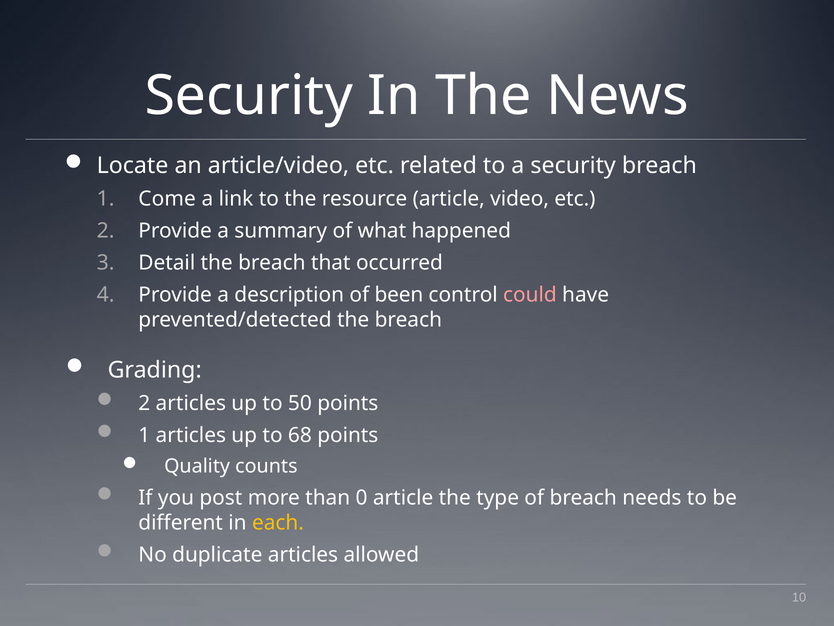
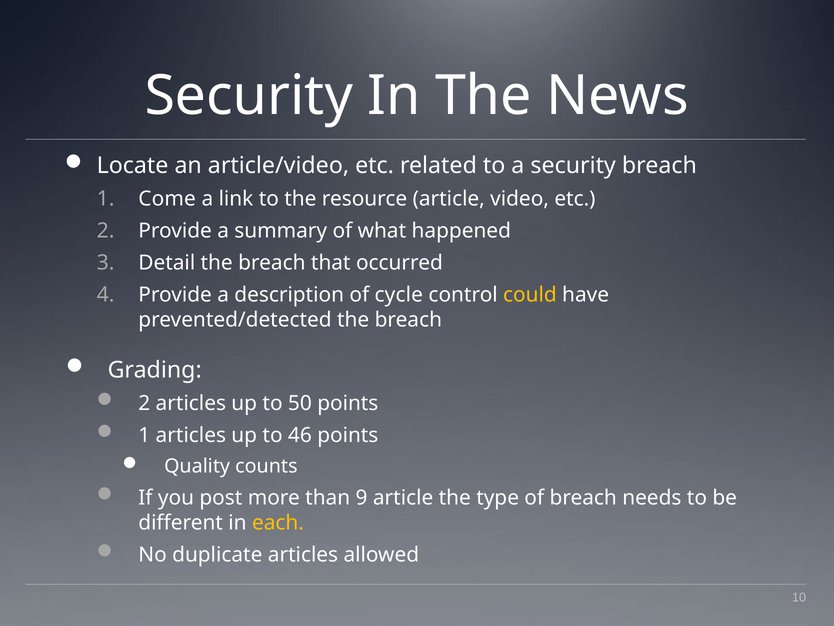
been: been -> cycle
could colour: pink -> yellow
68: 68 -> 46
0: 0 -> 9
